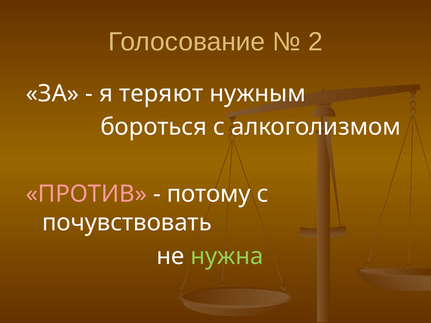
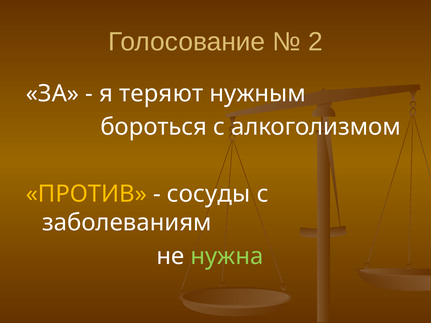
ПРОТИВ colour: pink -> yellow
потому: потому -> сосуды
почувствовать: почувствовать -> заболеваниям
